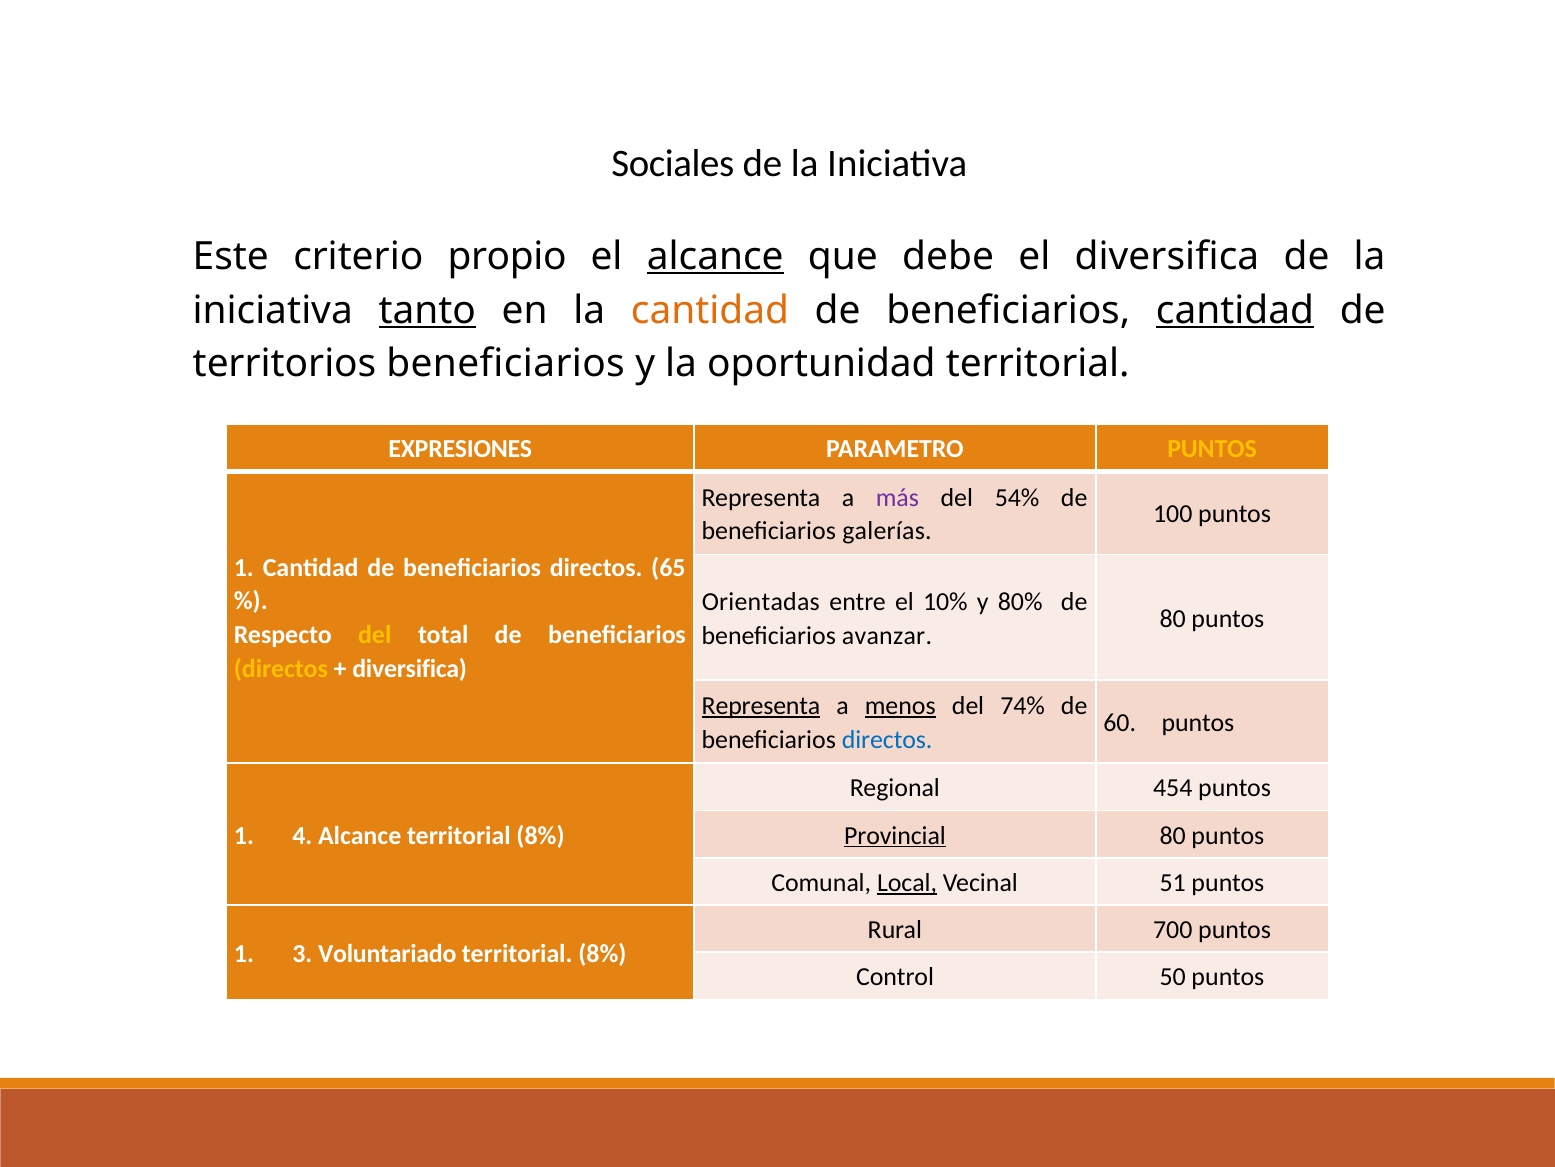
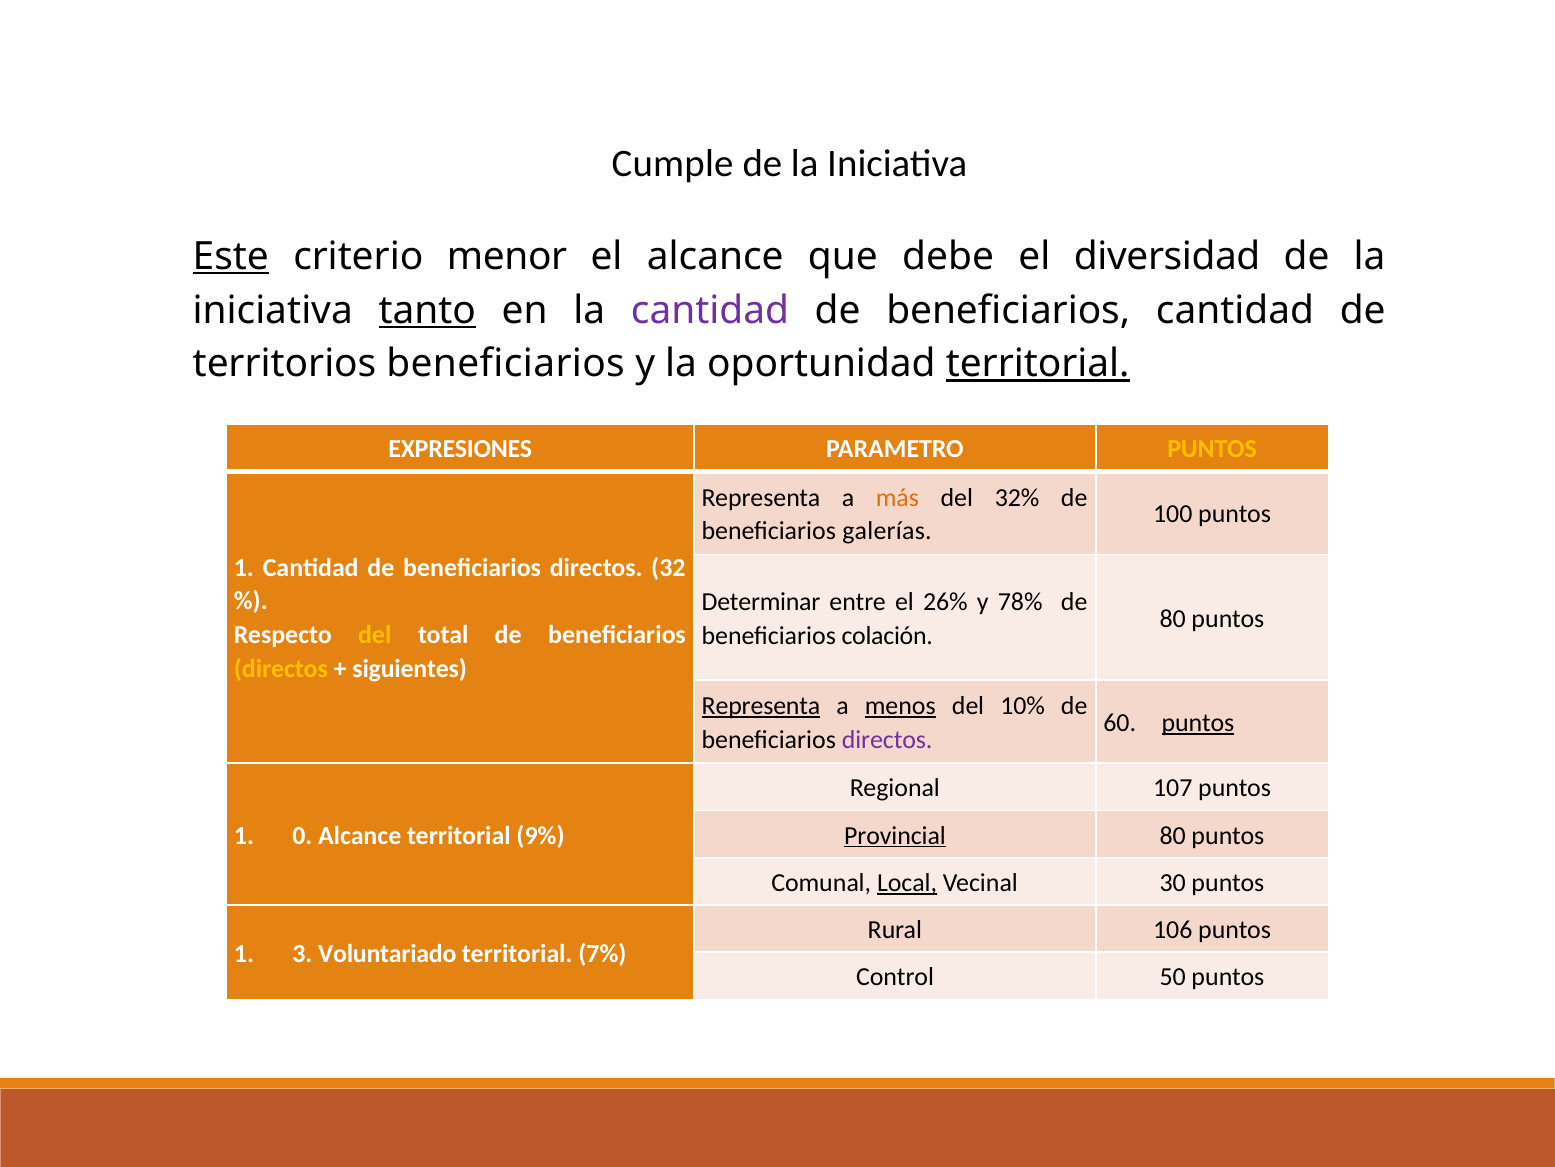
Sociales: Sociales -> Cumple
Este underline: none -> present
propio: propio -> menor
alcance at (715, 256) underline: present -> none
el diversifica: diversifica -> diversidad
cantidad at (710, 310) colour: orange -> purple
cantidad at (1235, 310) underline: present -> none
territorial at (1038, 364) underline: none -> present
más colour: purple -> orange
54%: 54% -> 32%
65: 65 -> 32
Orientadas: Orientadas -> Determinar
10%: 10% -> 26%
80%: 80% -> 78%
avanzar: avanzar -> colación
diversifica at (410, 668): diversifica -> siguientes
74%: 74% -> 10%
puntos at (1198, 723) underline: none -> present
directos at (887, 739) colour: blue -> purple
454: 454 -> 107
4: 4 -> 0
Alcance territorial 8%: 8% -> 9%
51: 51 -> 30
700: 700 -> 106
8% at (602, 953): 8% -> 7%
